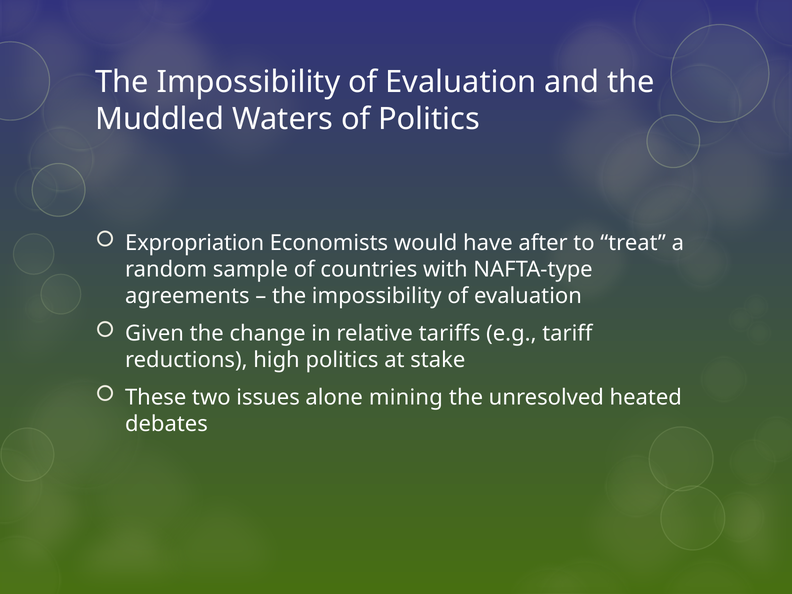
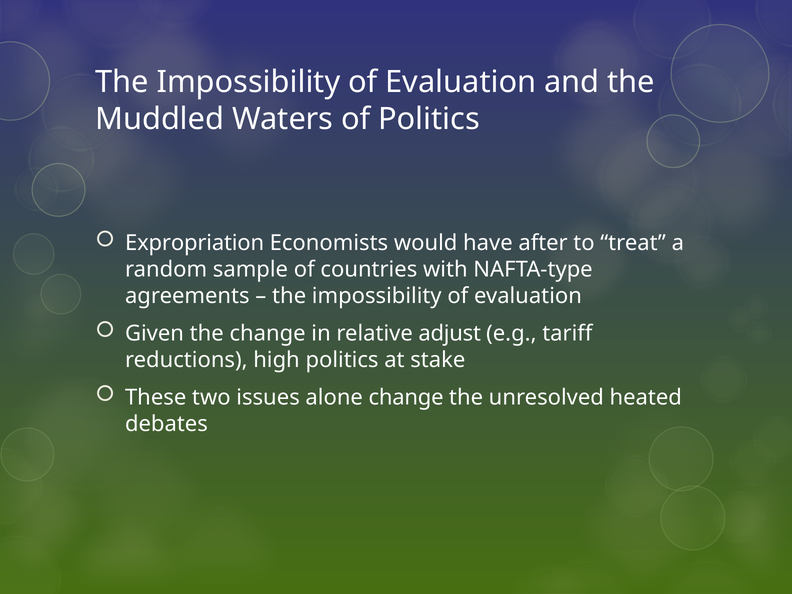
tariffs: tariffs -> adjust
alone mining: mining -> change
